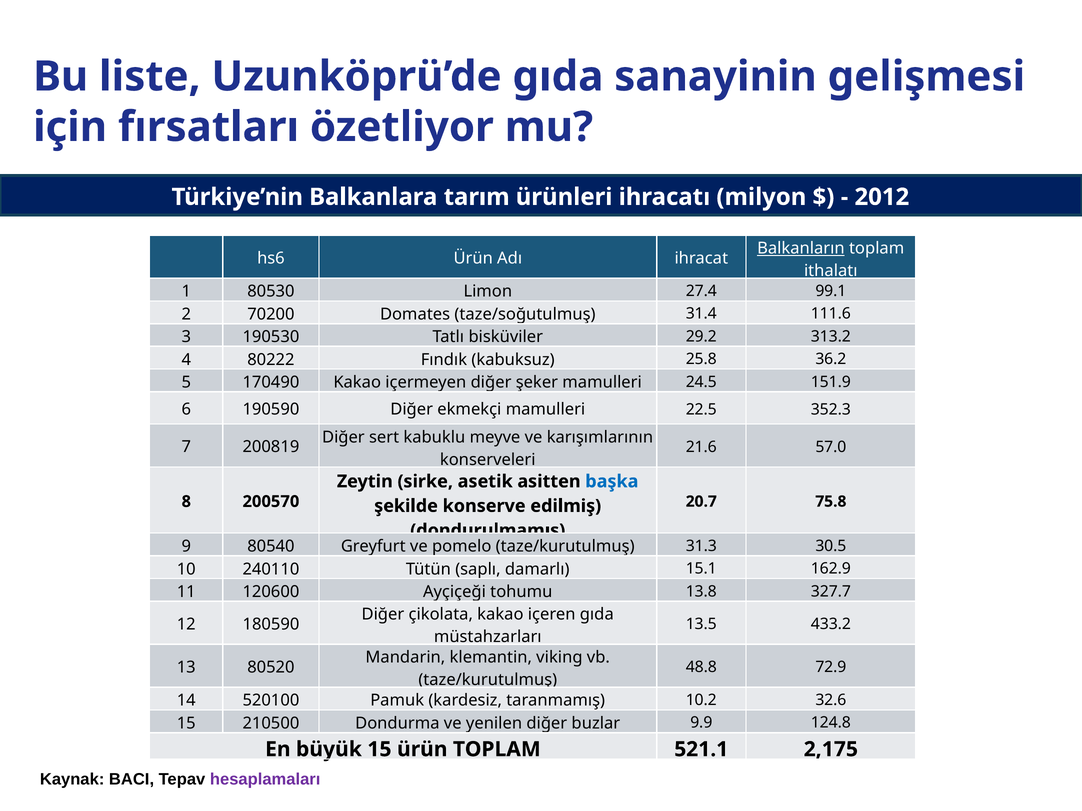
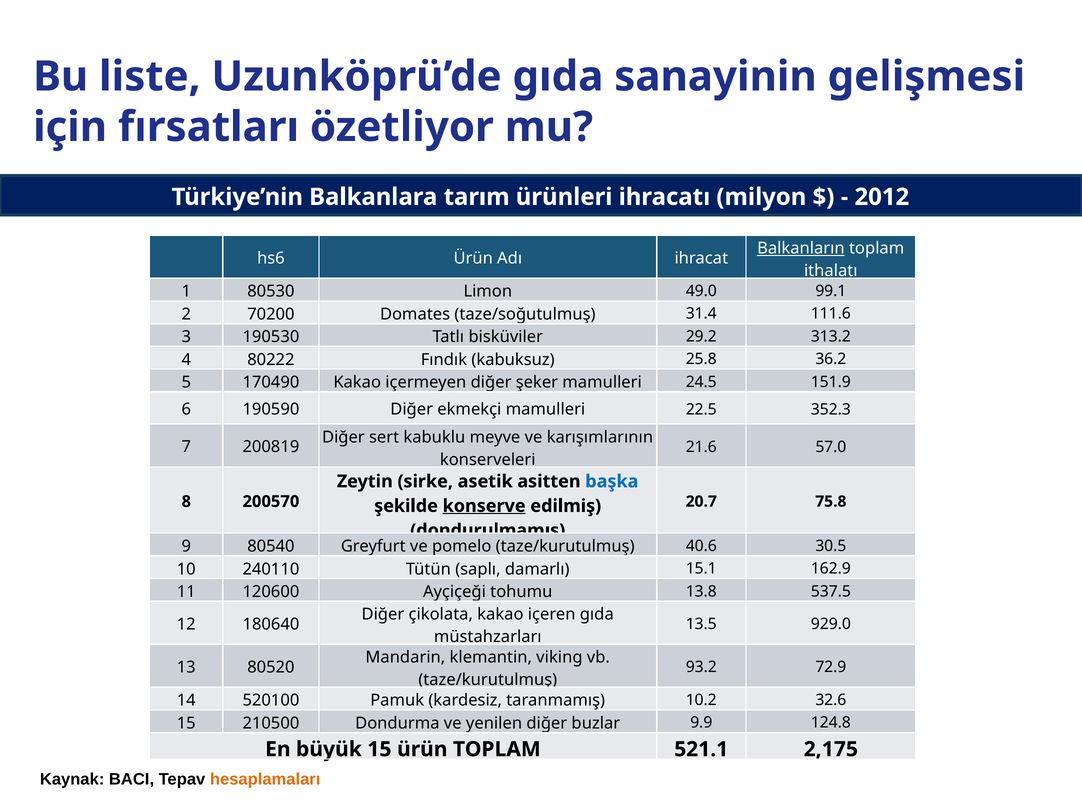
27.4: 27.4 -> 49.0
konserve underline: none -> present
31.3: 31.3 -> 40.6
327.7: 327.7 -> 537.5
180590: 180590 -> 180640
433.2: 433.2 -> 929.0
48.8: 48.8 -> 93.2
hesaplamaları colour: purple -> orange
